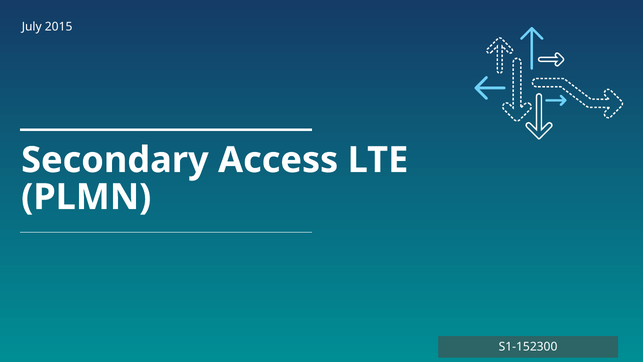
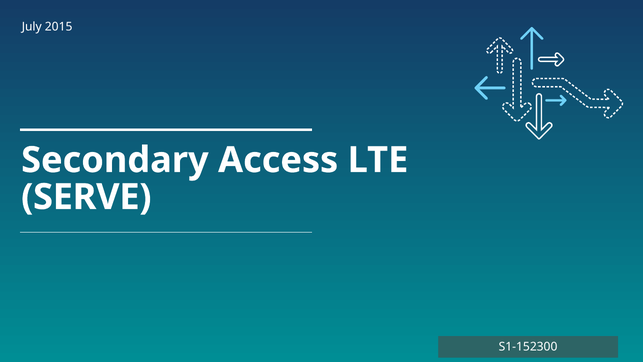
PLMN: PLMN -> SERVE
